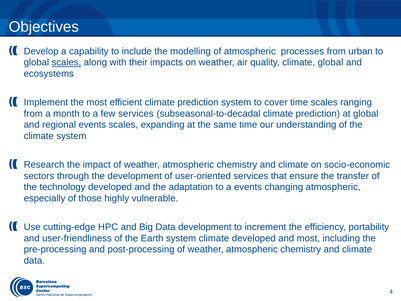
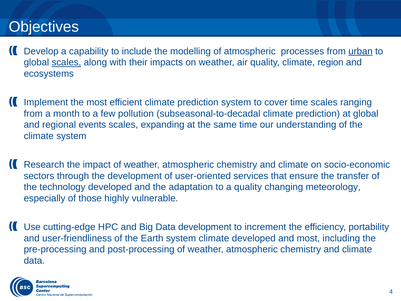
urban underline: none -> present
climate global: global -> region
few services: services -> pollution
a events: events -> quality
changing atmospheric: atmospheric -> meteorology
